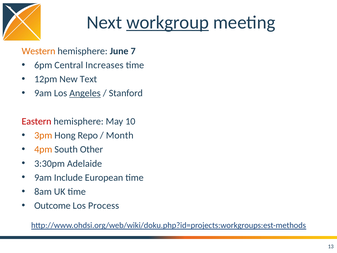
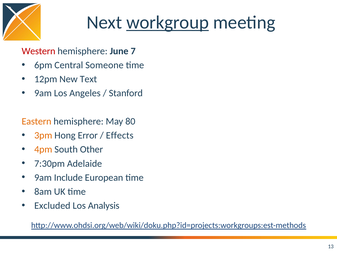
Western colour: orange -> red
Increases: Increases -> Someone
Angeles underline: present -> none
Eastern colour: red -> orange
10: 10 -> 80
Repo: Repo -> Error
Month: Month -> Effects
3:30pm: 3:30pm -> 7:30pm
Outcome: Outcome -> Excluded
Process: Process -> Analysis
